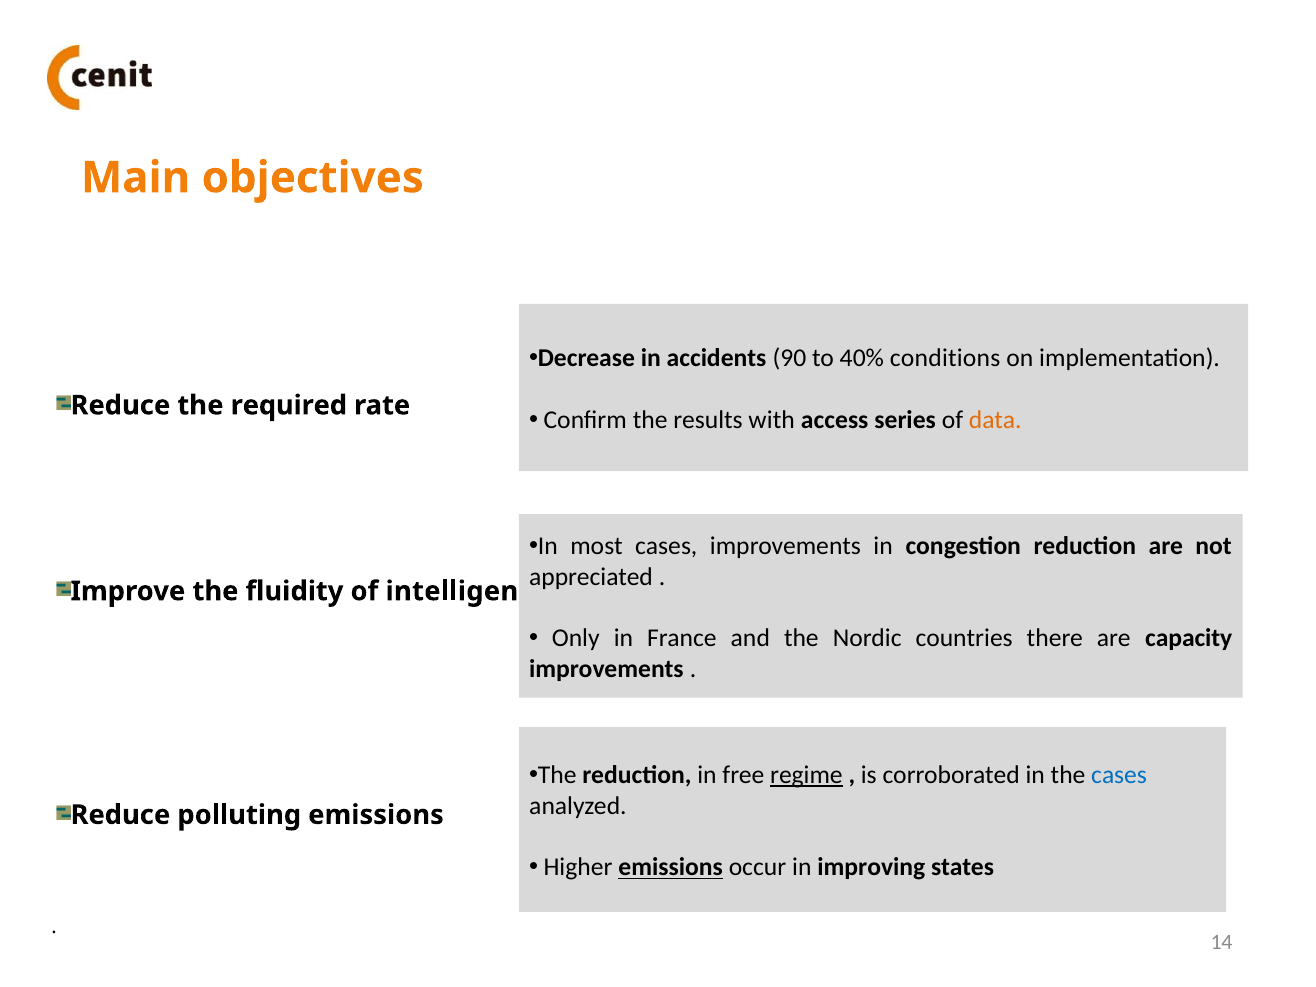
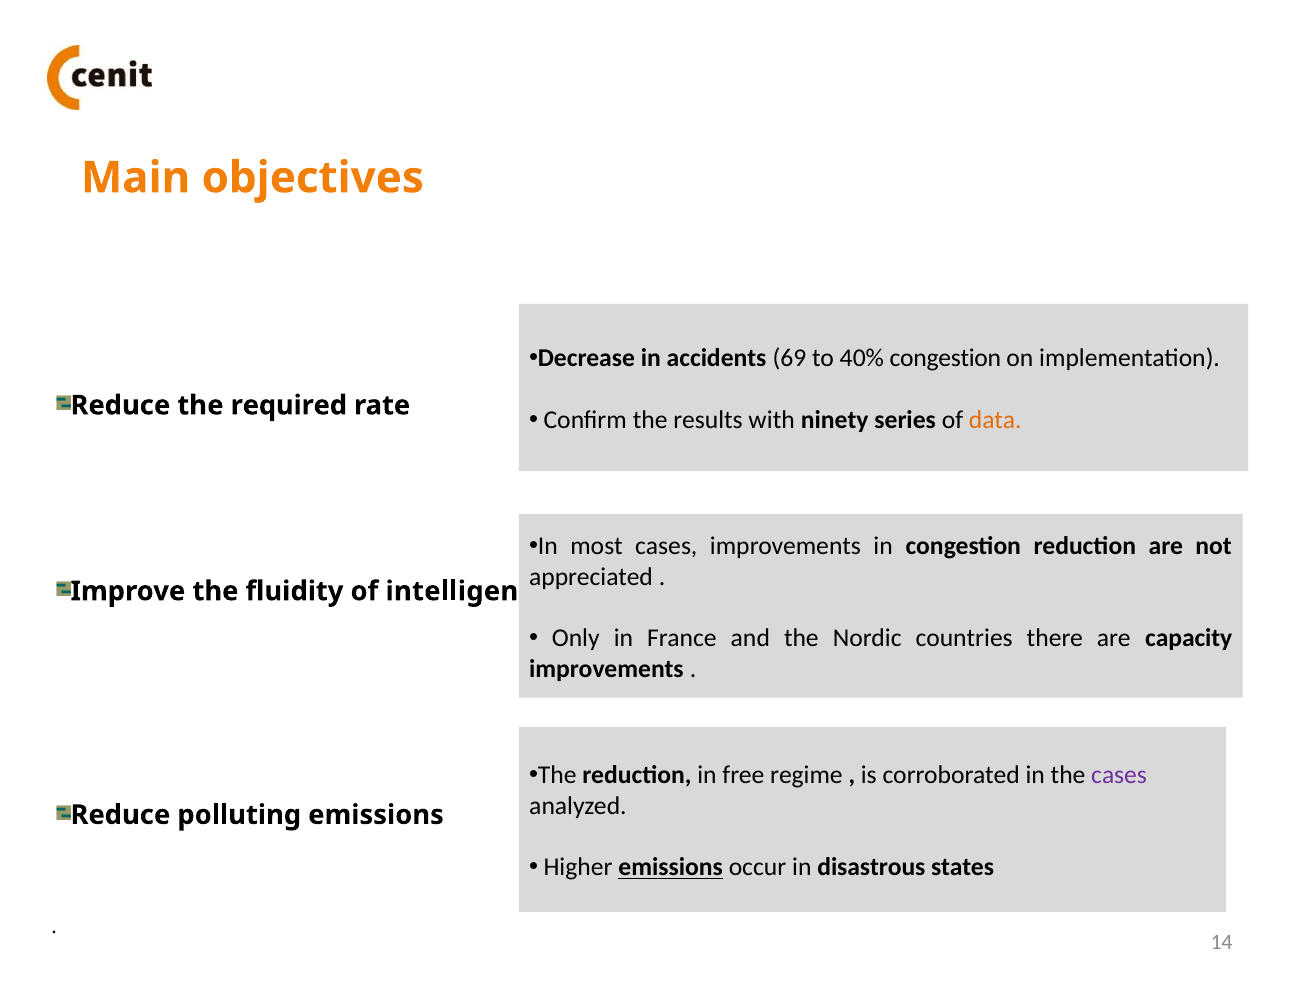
90: 90 -> 69
40% conditions: conditions -> congestion
access: access -> ninety
regime underline: present -> none
cases at (1119, 775) colour: blue -> purple
improving: improving -> disastrous
